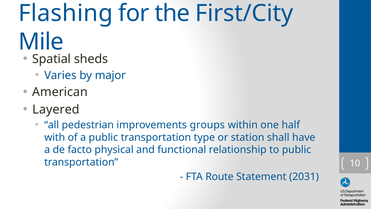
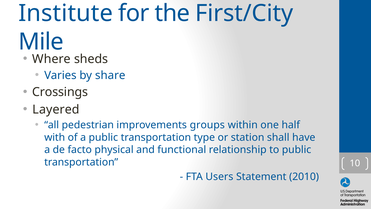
Flashing: Flashing -> Institute
Spatial: Spatial -> Where
major: major -> share
American: American -> Crossings
Route: Route -> Users
2031: 2031 -> 2010
